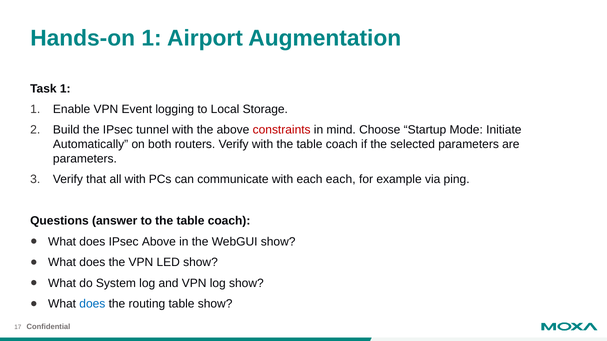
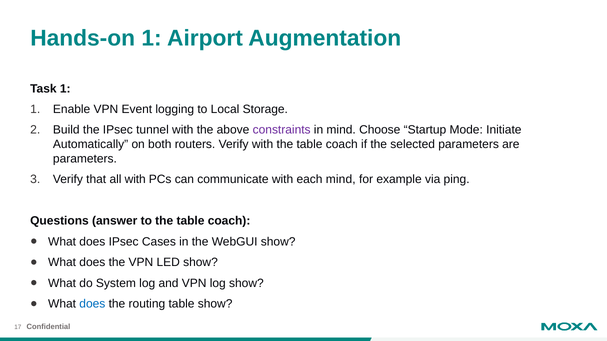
constraints colour: red -> purple
each each: each -> mind
IPsec Above: Above -> Cases
